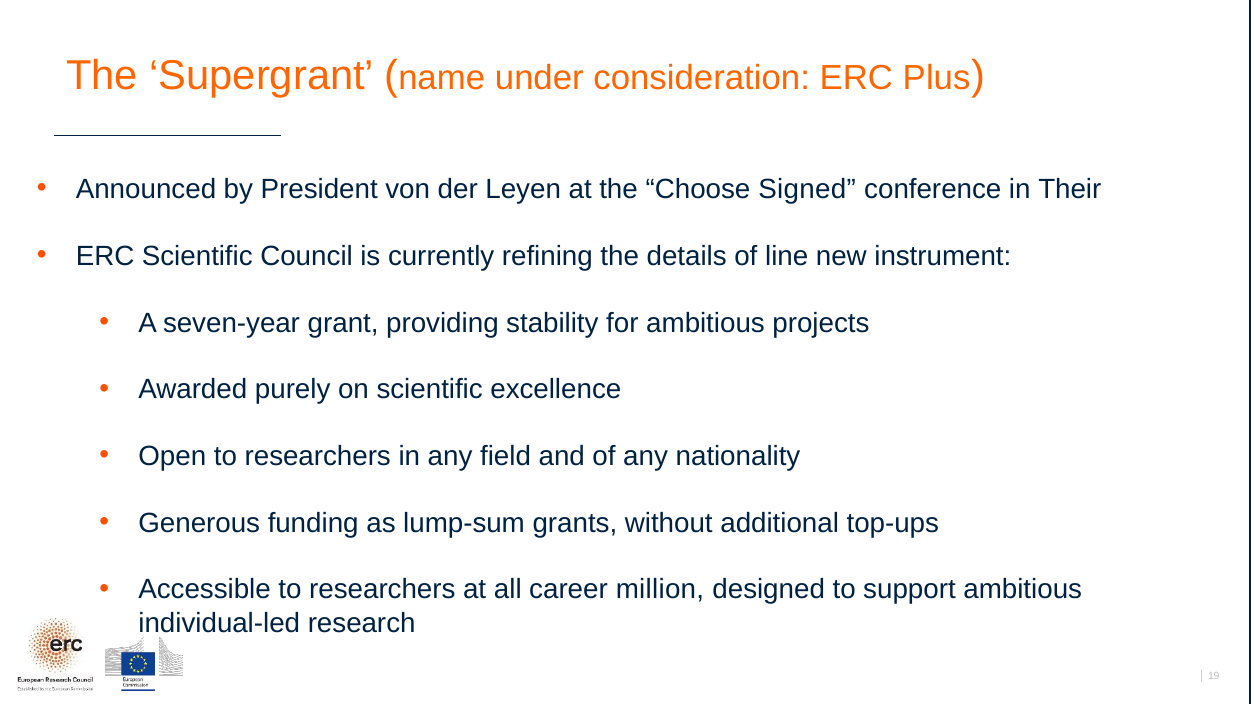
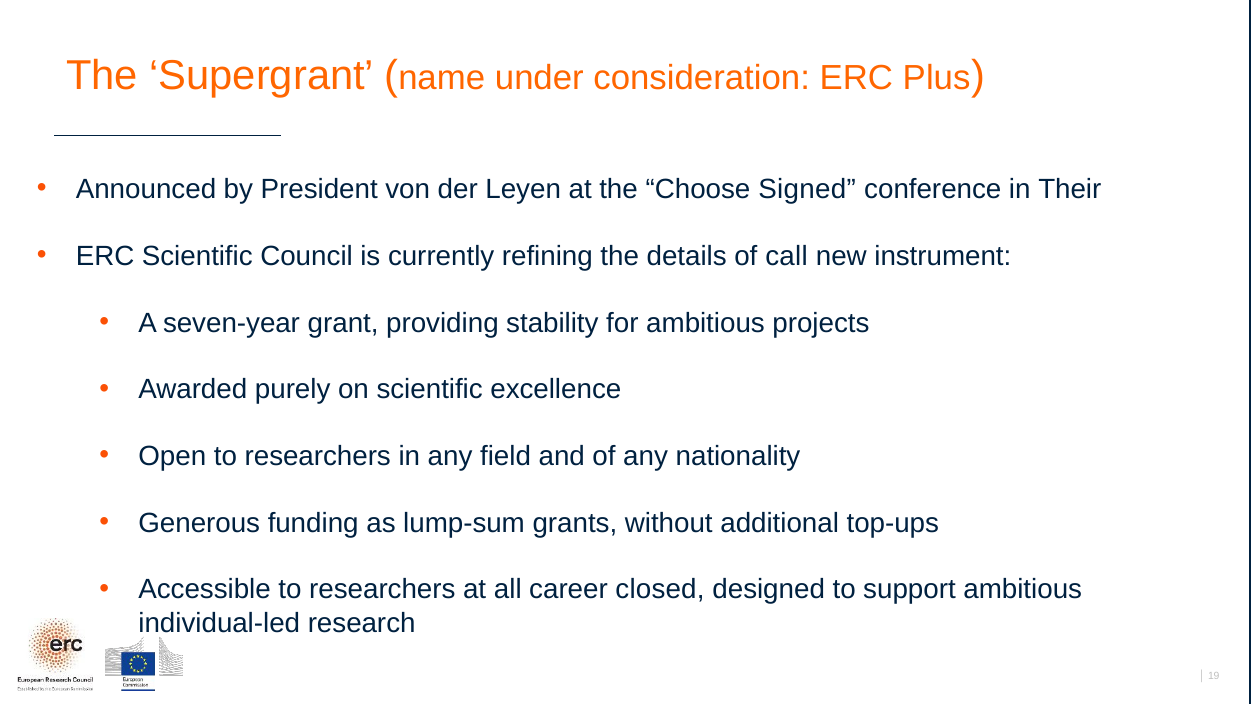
line: line -> call
million: million -> closed
